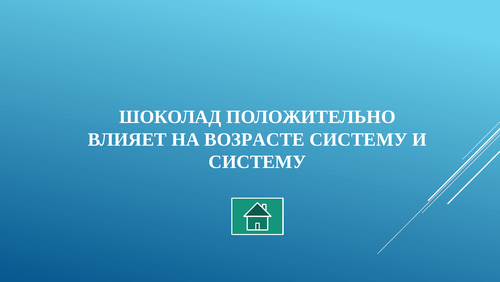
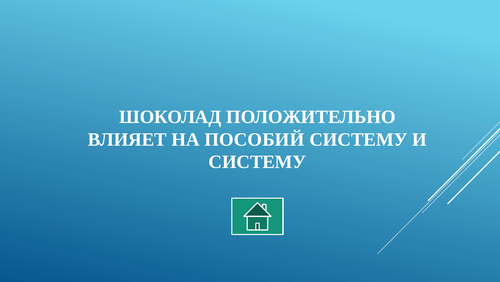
ВОЗРАСТЕ: ВОЗРАСТЕ -> ПОСОБИЙ
